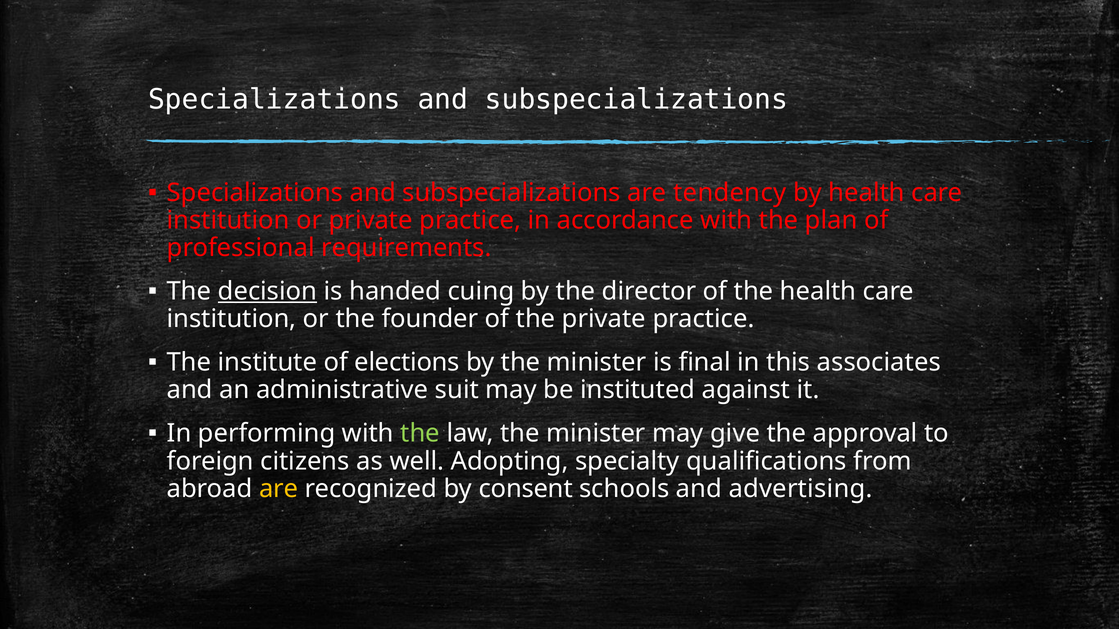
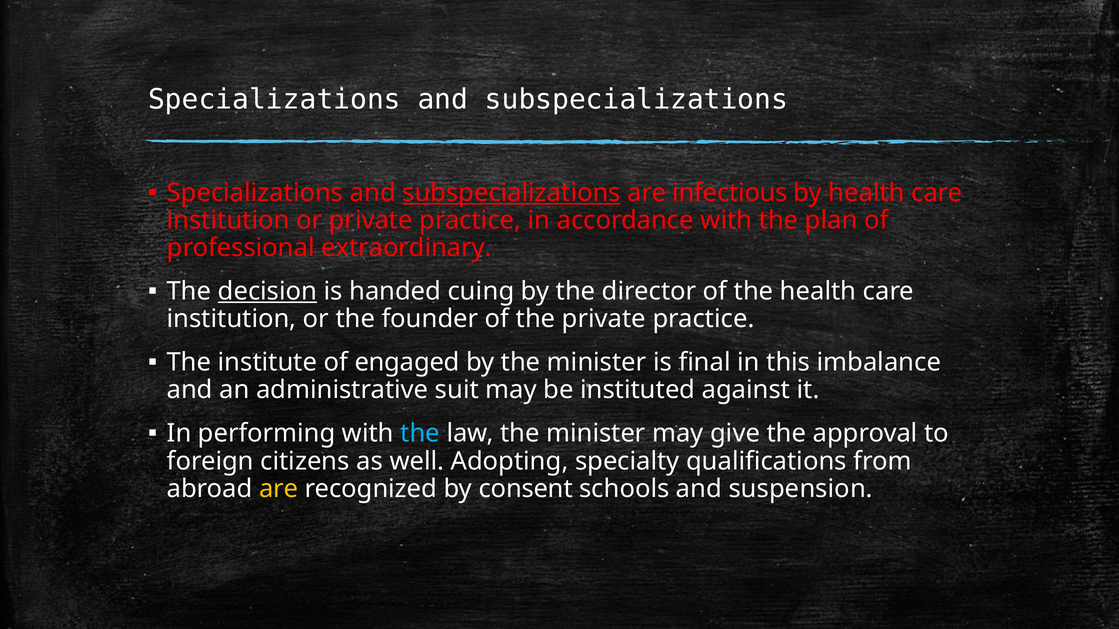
subspecializations at (512, 193) underline: none -> present
tendency: tendency -> infectious
requirements: requirements -> extraordinary
elections: elections -> engaged
associates: associates -> imbalance
the at (420, 434) colour: light green -> light blue
advertising: advertising -> suspension
